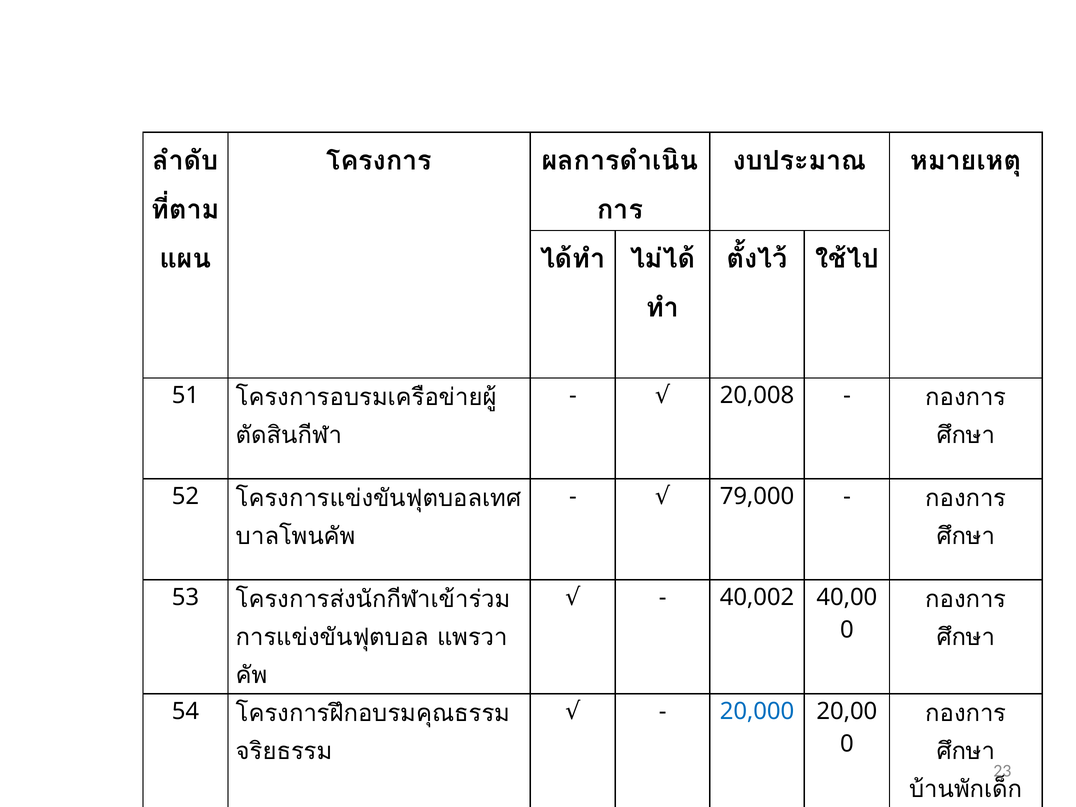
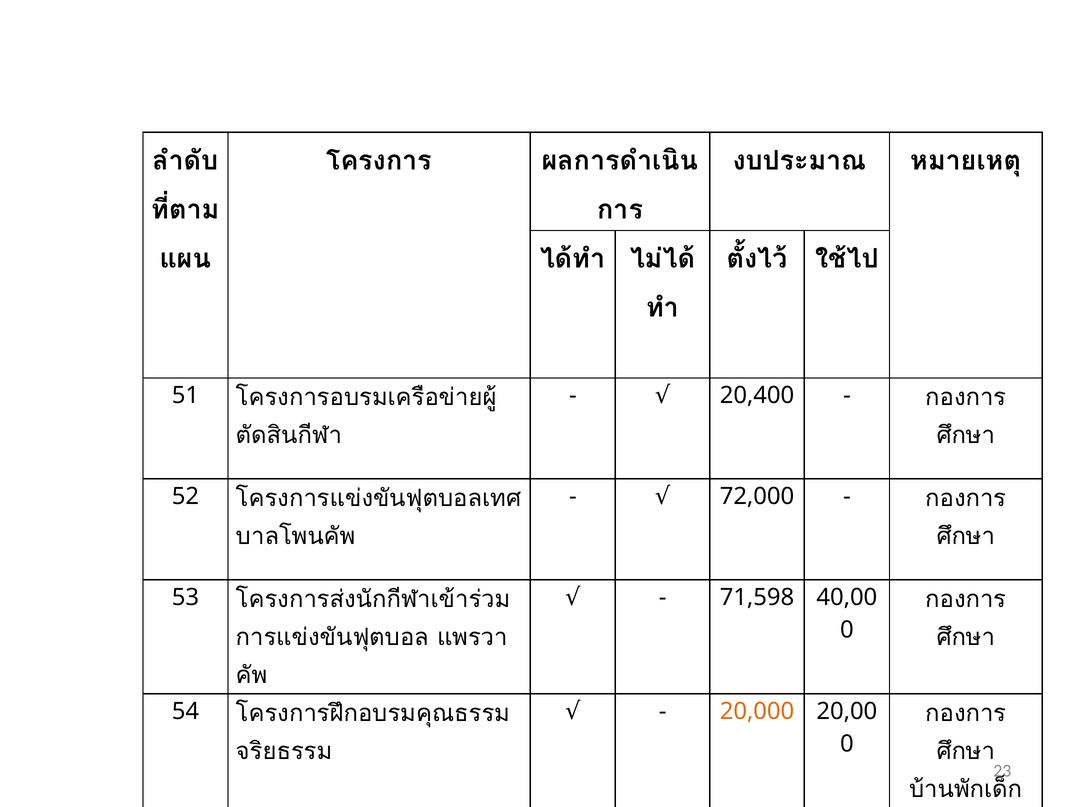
20,008: 20,008 -> 20,400
79,000: 79,000 -> 72,000
40,002: 40,002 -> 71,598
20,000 at (757, 711) colour: blue -> orange
